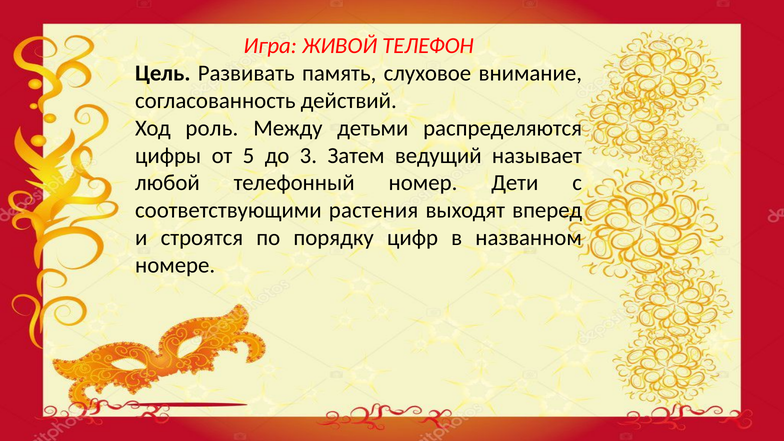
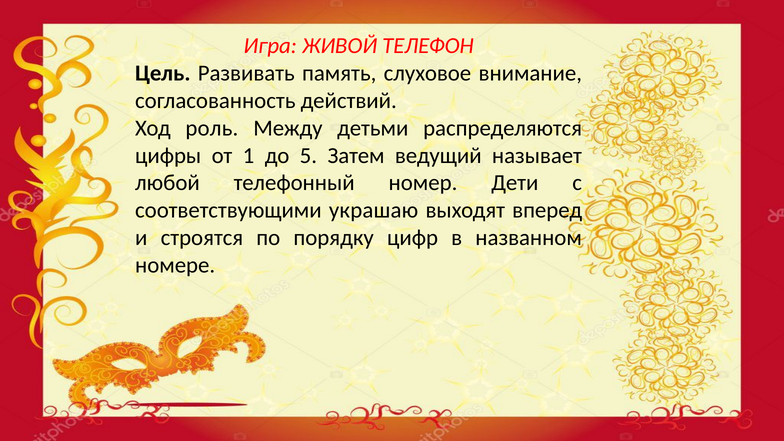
5: 5 -> 1
3: 3 -> 5
растения: растения -> украшаю
